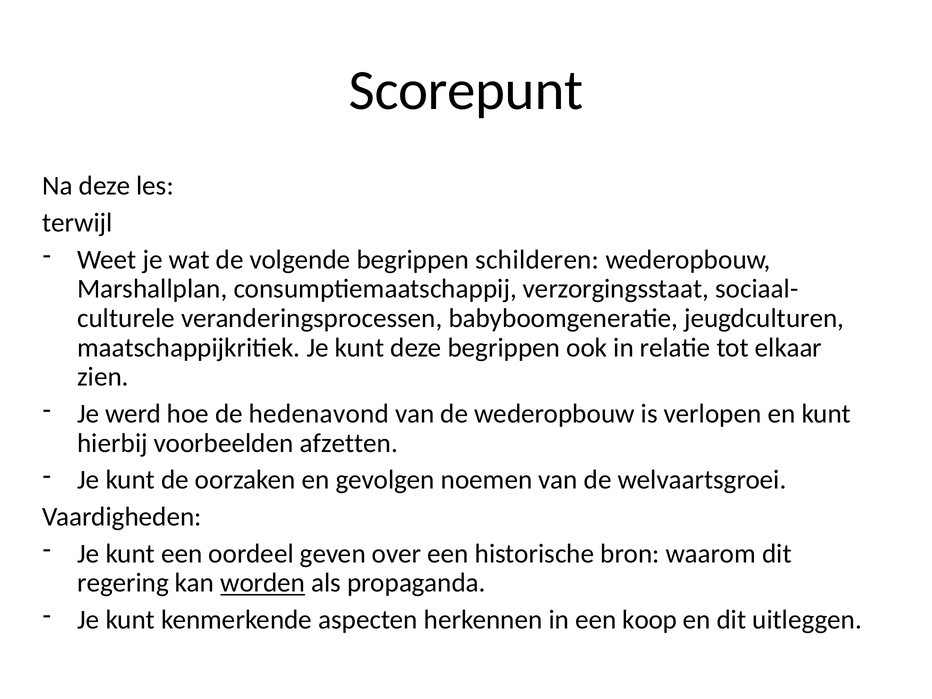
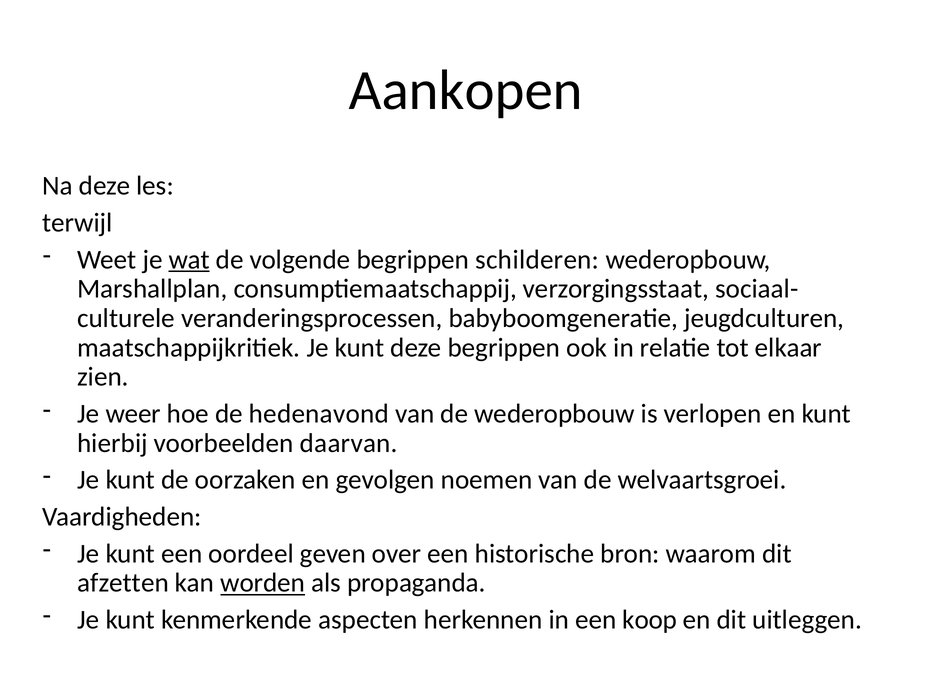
Scorepunt: Scorepunt -> Aankopen
wat underline: none -> present
werd: werd -> weer
afzetten: afzetten -> daarvan
regering: regering -> afzetten
